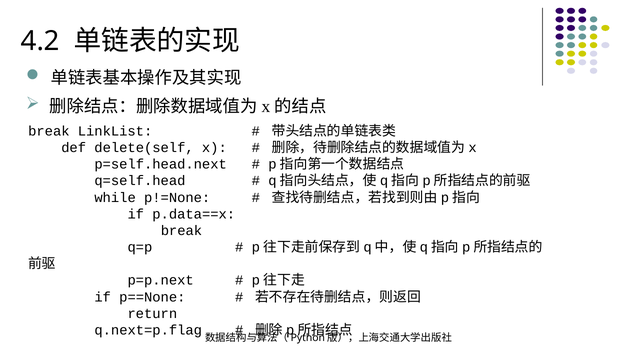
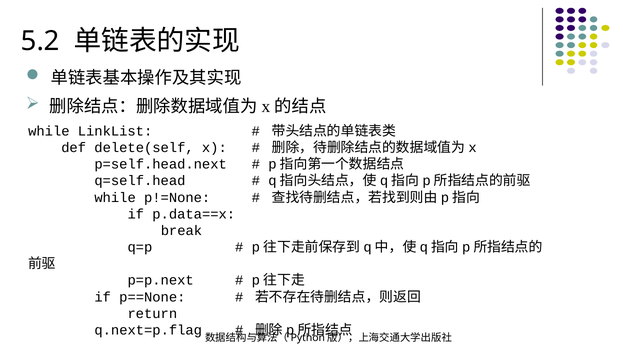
4.2: 4.2 -> 5.2
break at (49, 131): break -> while
